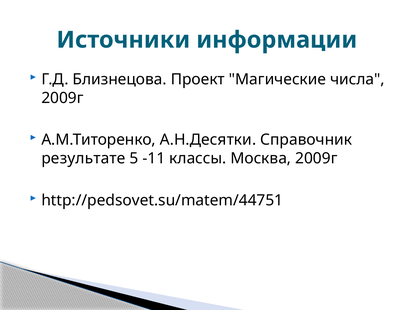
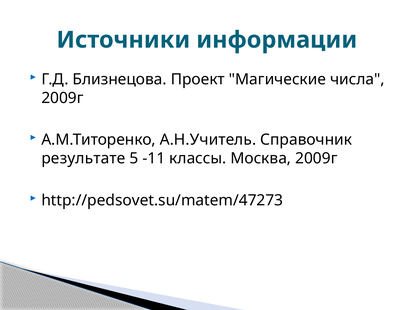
А.Н.Десятки: А.Н.Десятки -> А.Н.Учитель
http://pedsovet.su/matem/44751: http://pedsovet.su/matem/44751 -> http://pedsovet.su/matem/47273
